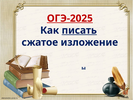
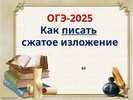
ОГЭ-2025 underline: present -> none
